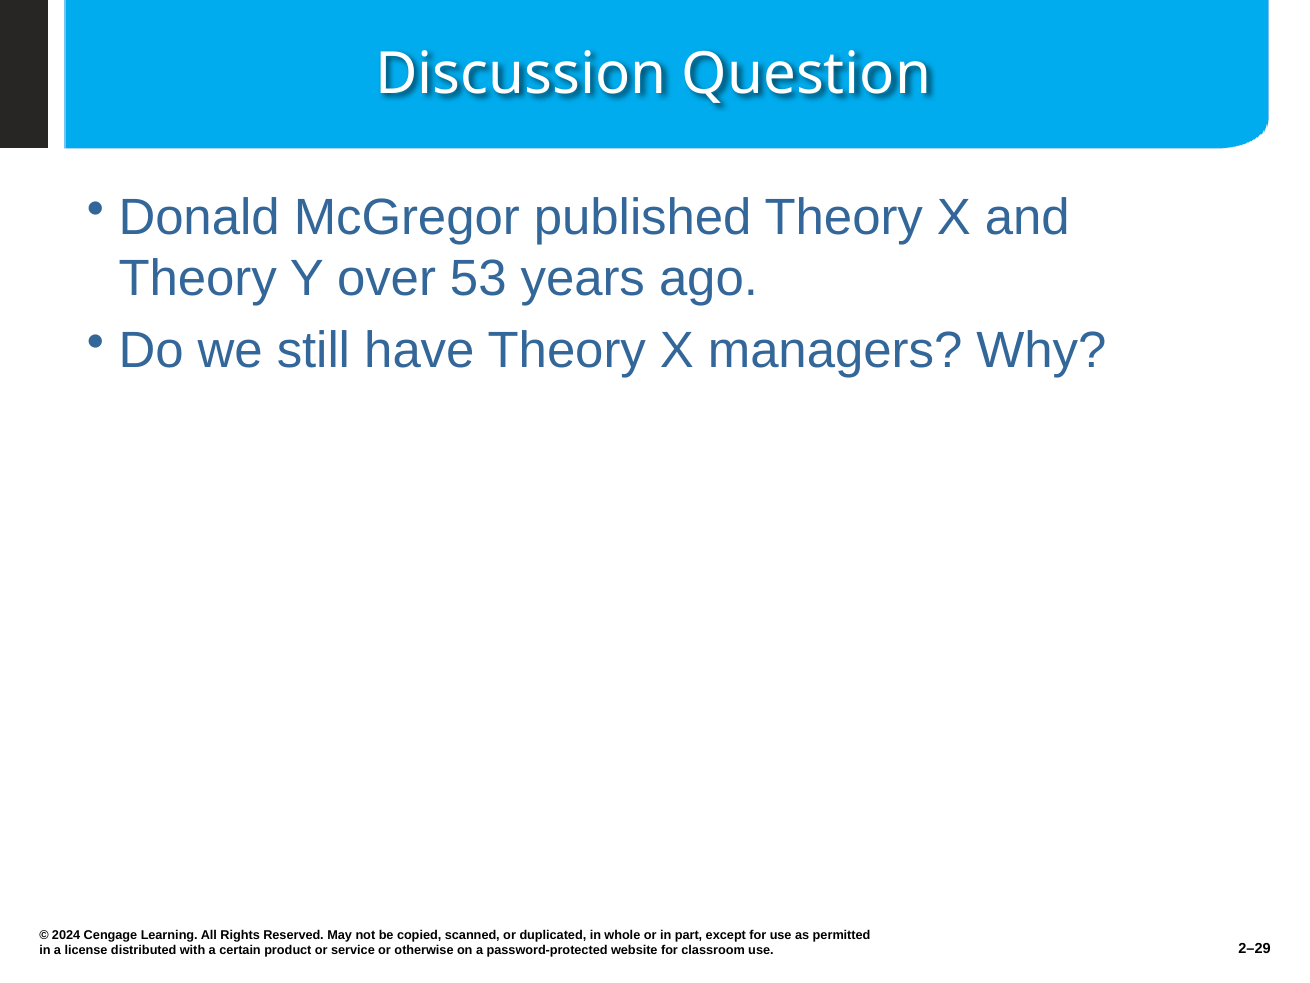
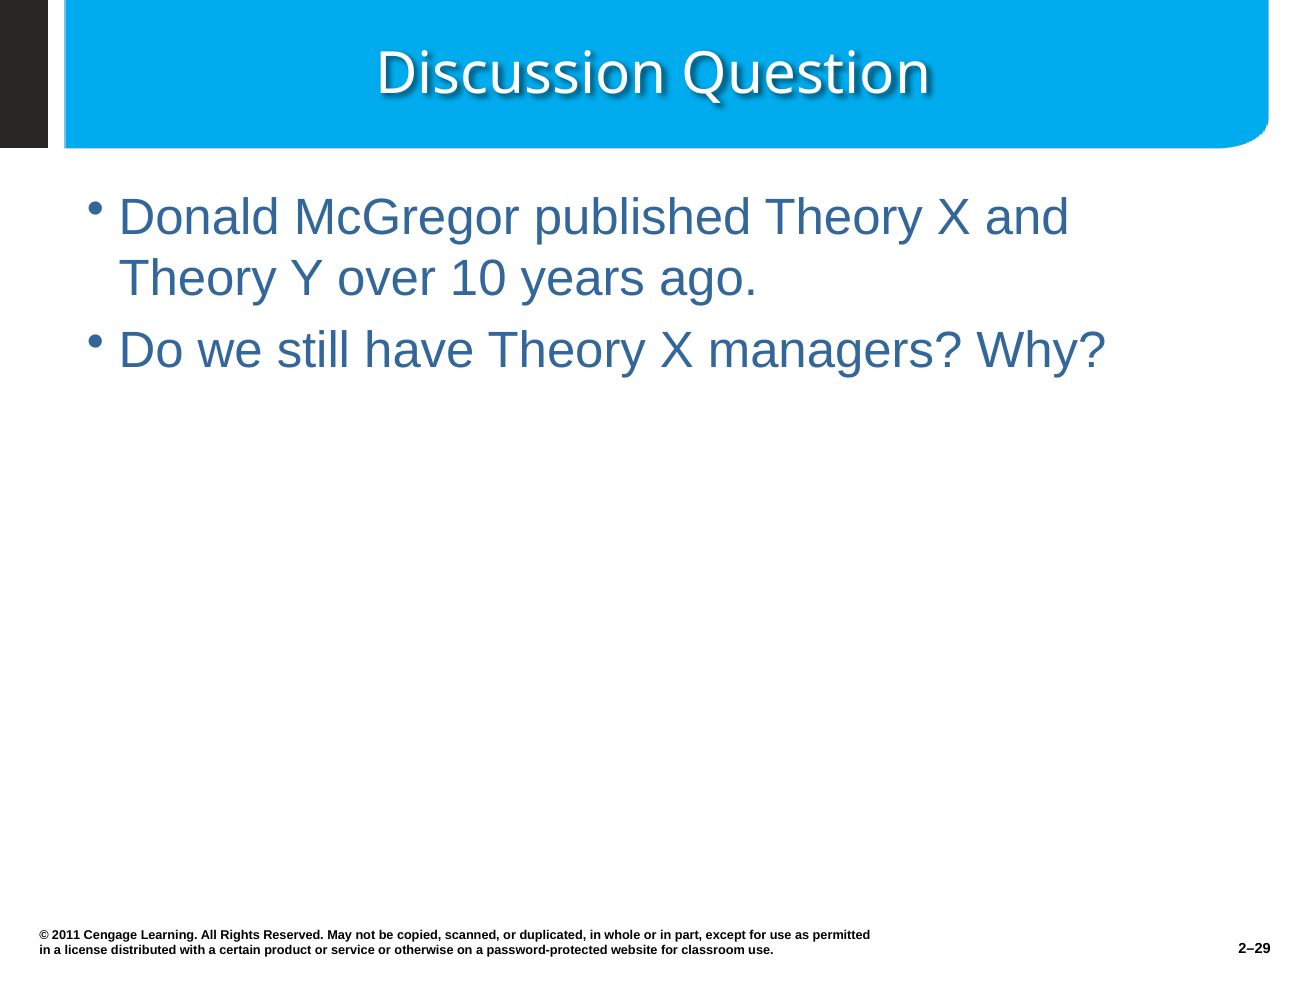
53: 53 -> 10
2024: 2024 -> 2011
